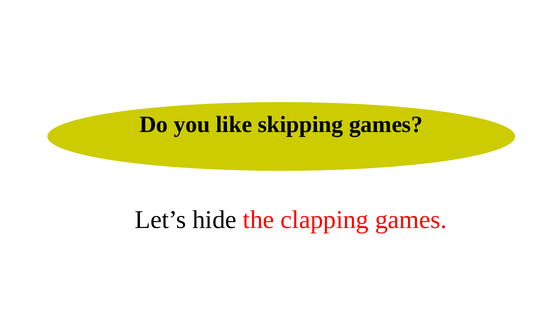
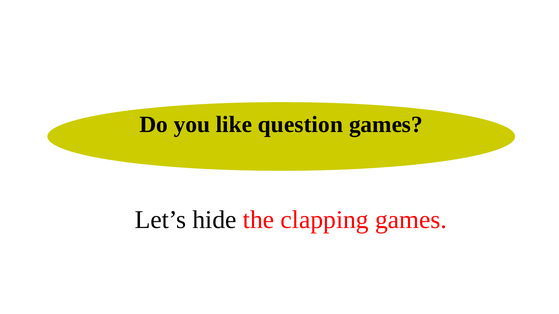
skipping: skipping -> question
